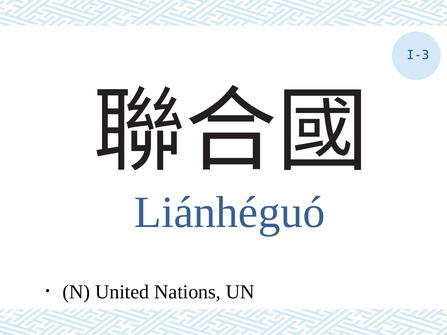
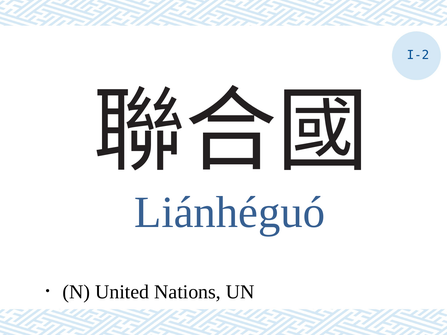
I-3: I-3 -> I-2
